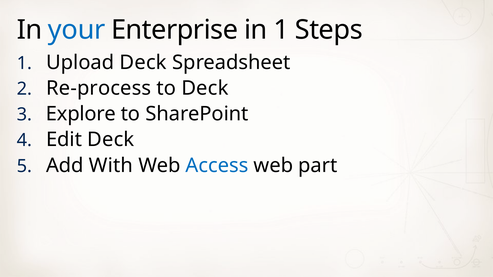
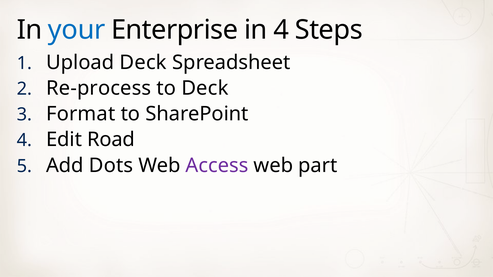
in 1: 1 -> 4
Explore: Explore -> Format
Edit Deck: Deck -> Road
With: With -> Dots
Access colour: blue -> purple
